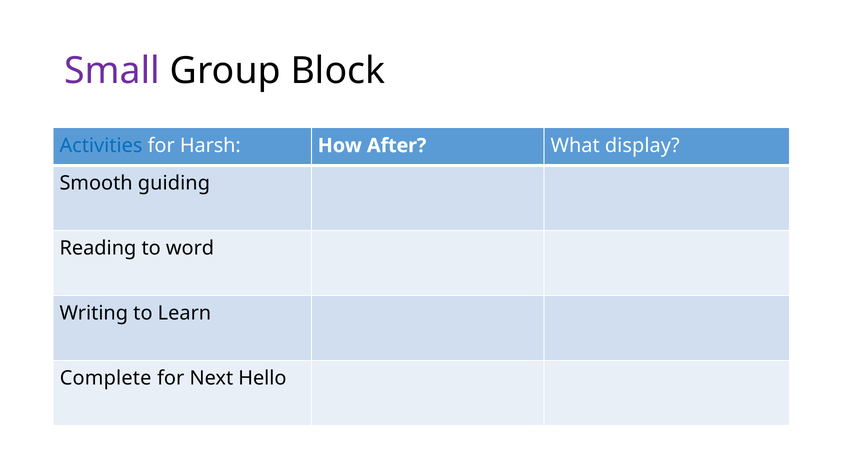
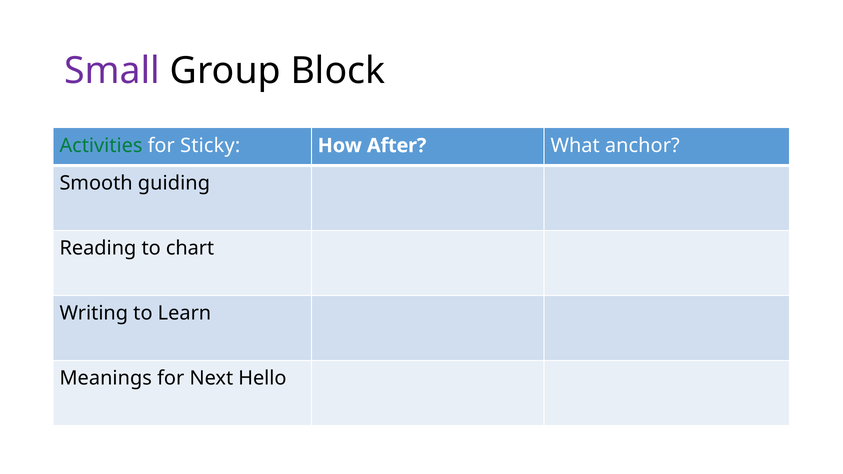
Activities colour: blue -> green
Harsh: Harsh -> Sticky
display: display -> anchor
word: word -> chart
Complete: Complete -> Meanings
